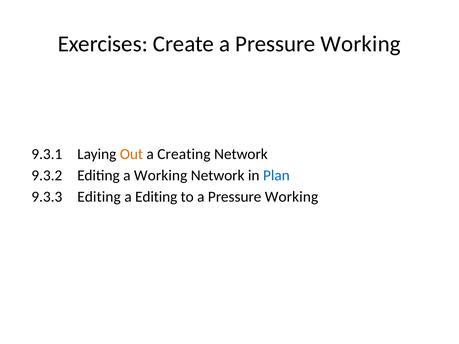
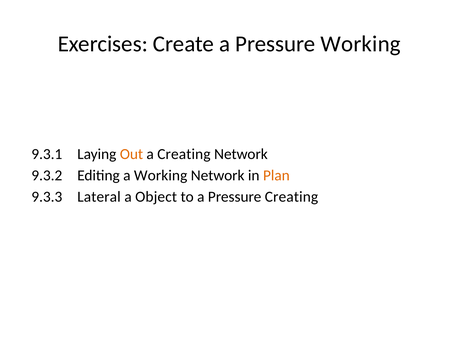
Plan colour: blue -> orange
9.3.3 Editing: Editing -> Lateral
a Editing: Editing -> Object
to a Pressure Working: Working -> Creating
